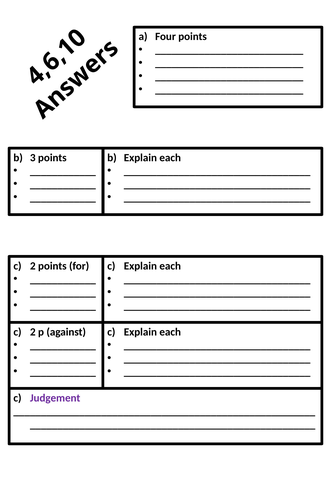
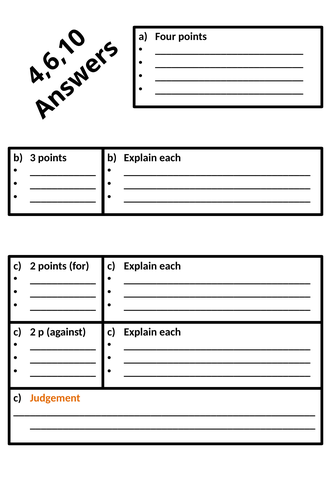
Judgement colour: purple -> orange
